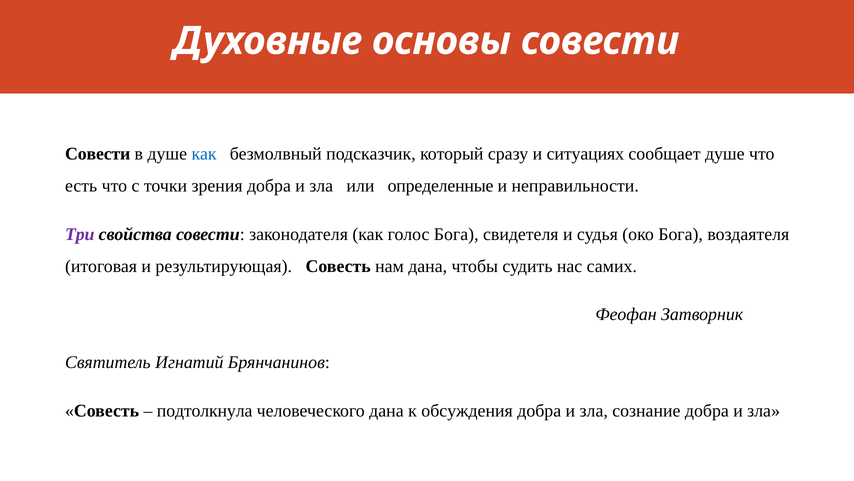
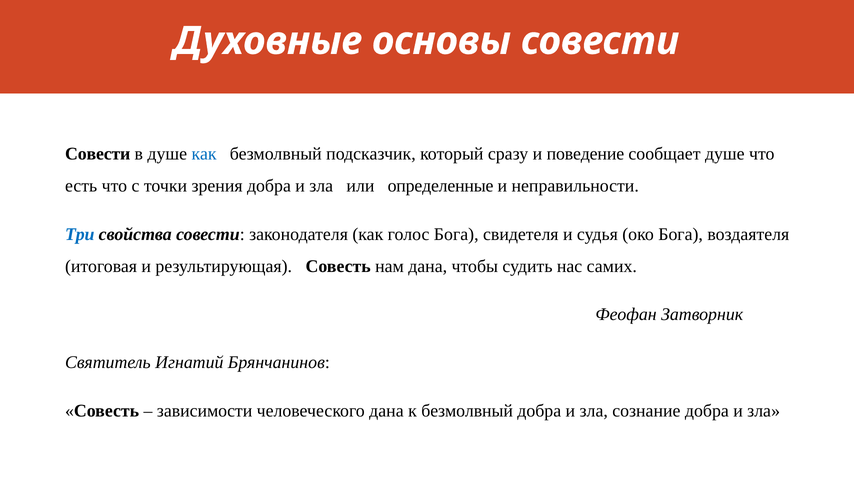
ситуациях: ситуациях -> поведение
Три colour: purple -> blue
подтолкнула: подтолкнула -> зависимости
к обсуждения: обсуждения -> безмолвный
